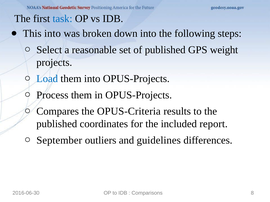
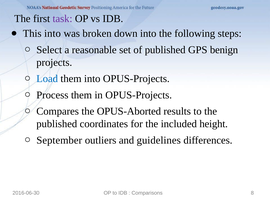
task colour: blue -> purple
weight: weight -> benign
OPUS-Criteria: OPUS-Criteria -> OPUS-Aborted
report: report -> height
